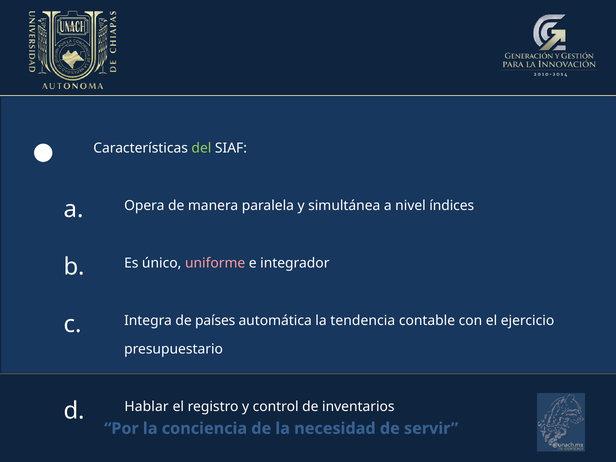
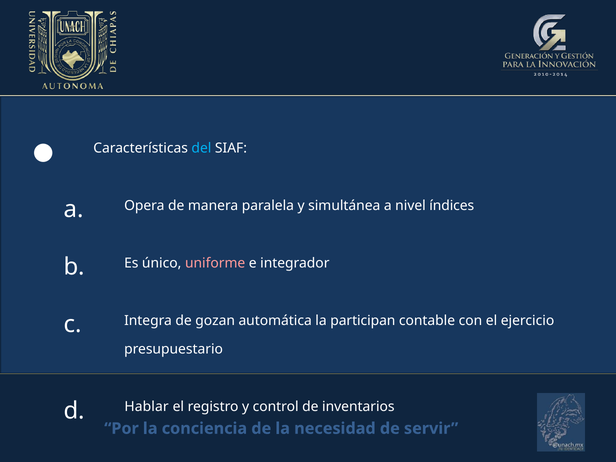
del colour: light green -> light blue
países: países -> gozan
tendencia: tendencia -> participan
